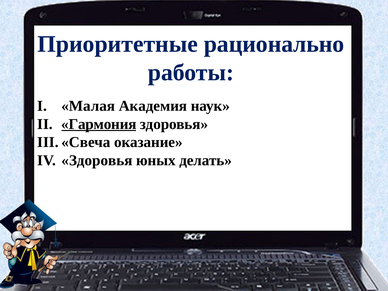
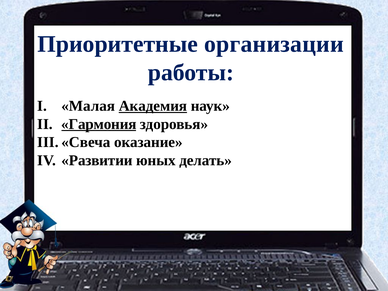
рационально: рационально -> организации
Академия underline: none -> present
Здоровья at (97, 160): Здоровья -> Развитии
